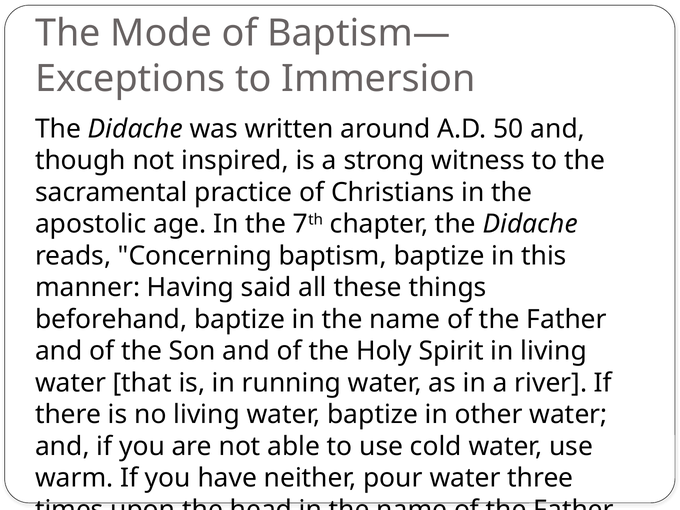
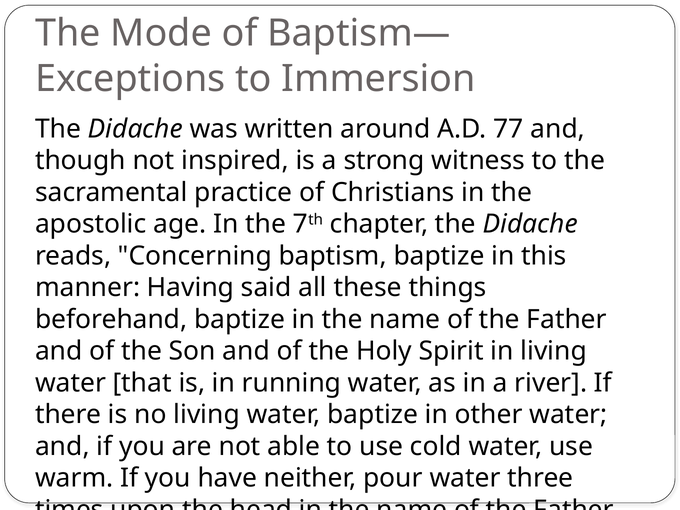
50: 50 -> 77
